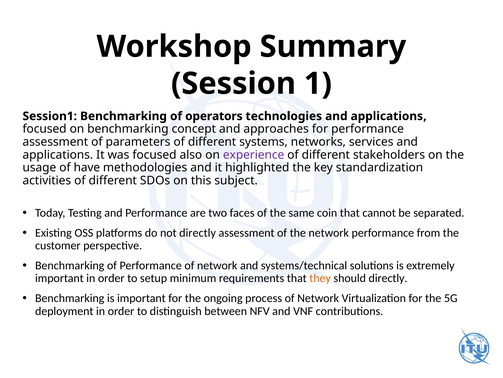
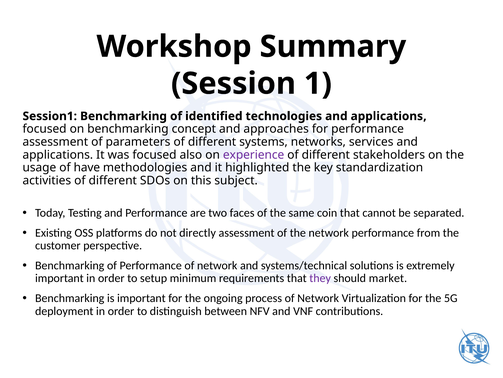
operators: operators -> identified
they colour: orange -> purple
should directly: directly -> market
